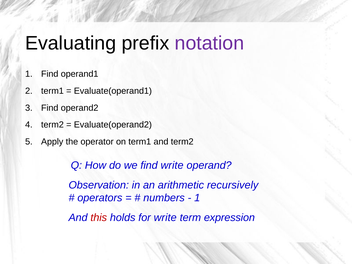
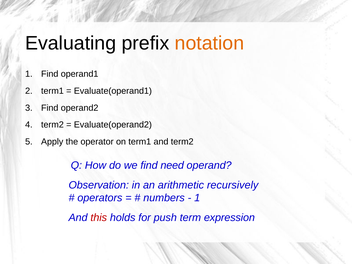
notation colour: purple -> orange
find write: write -> need
for write: write -> push
